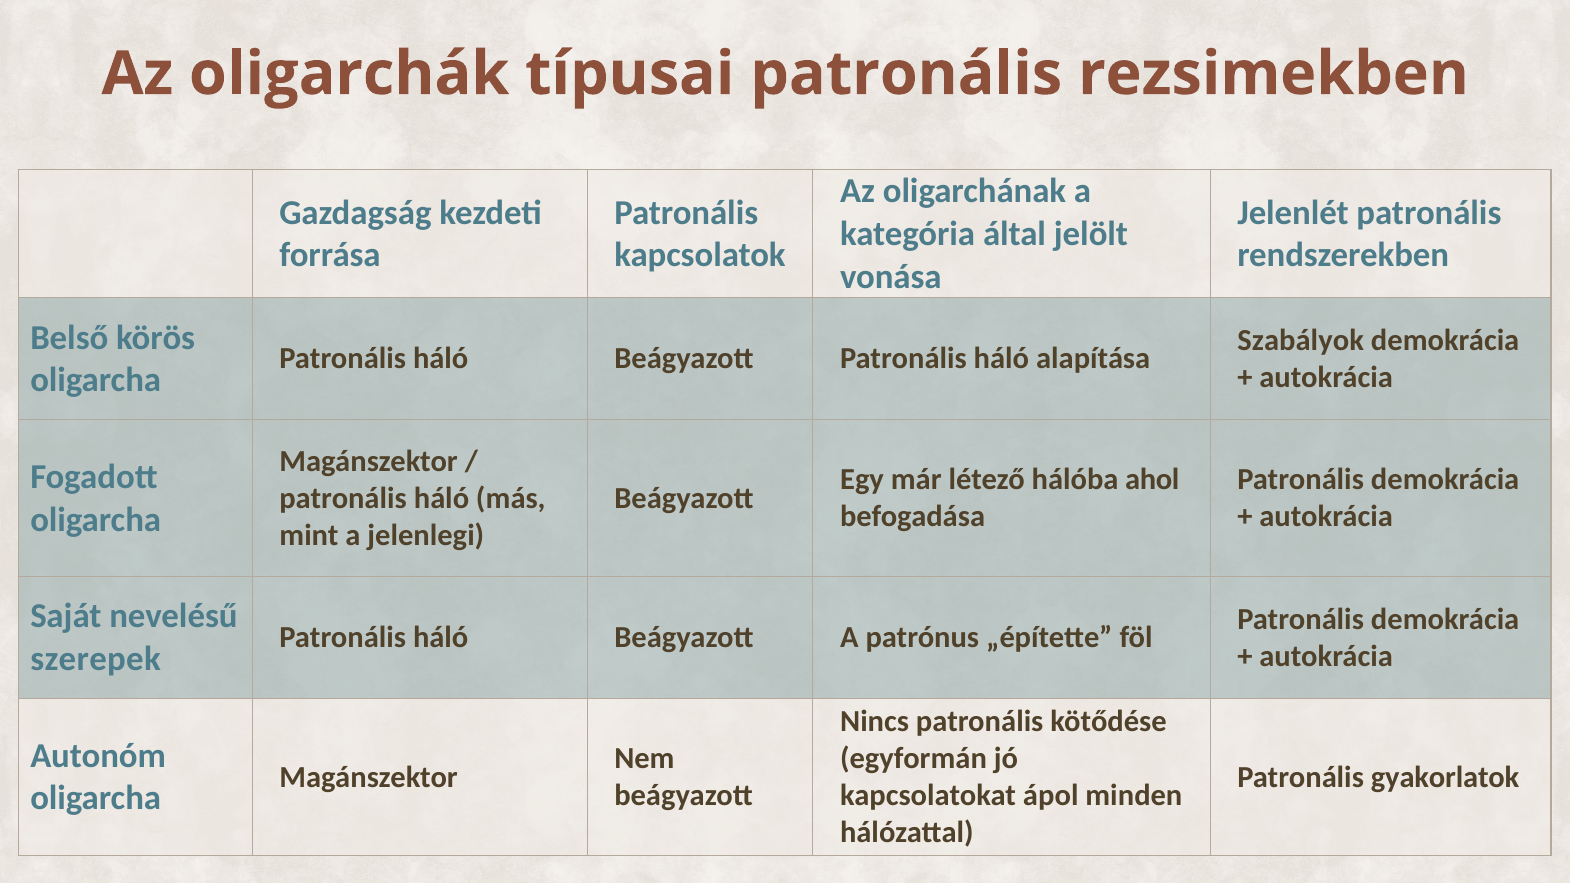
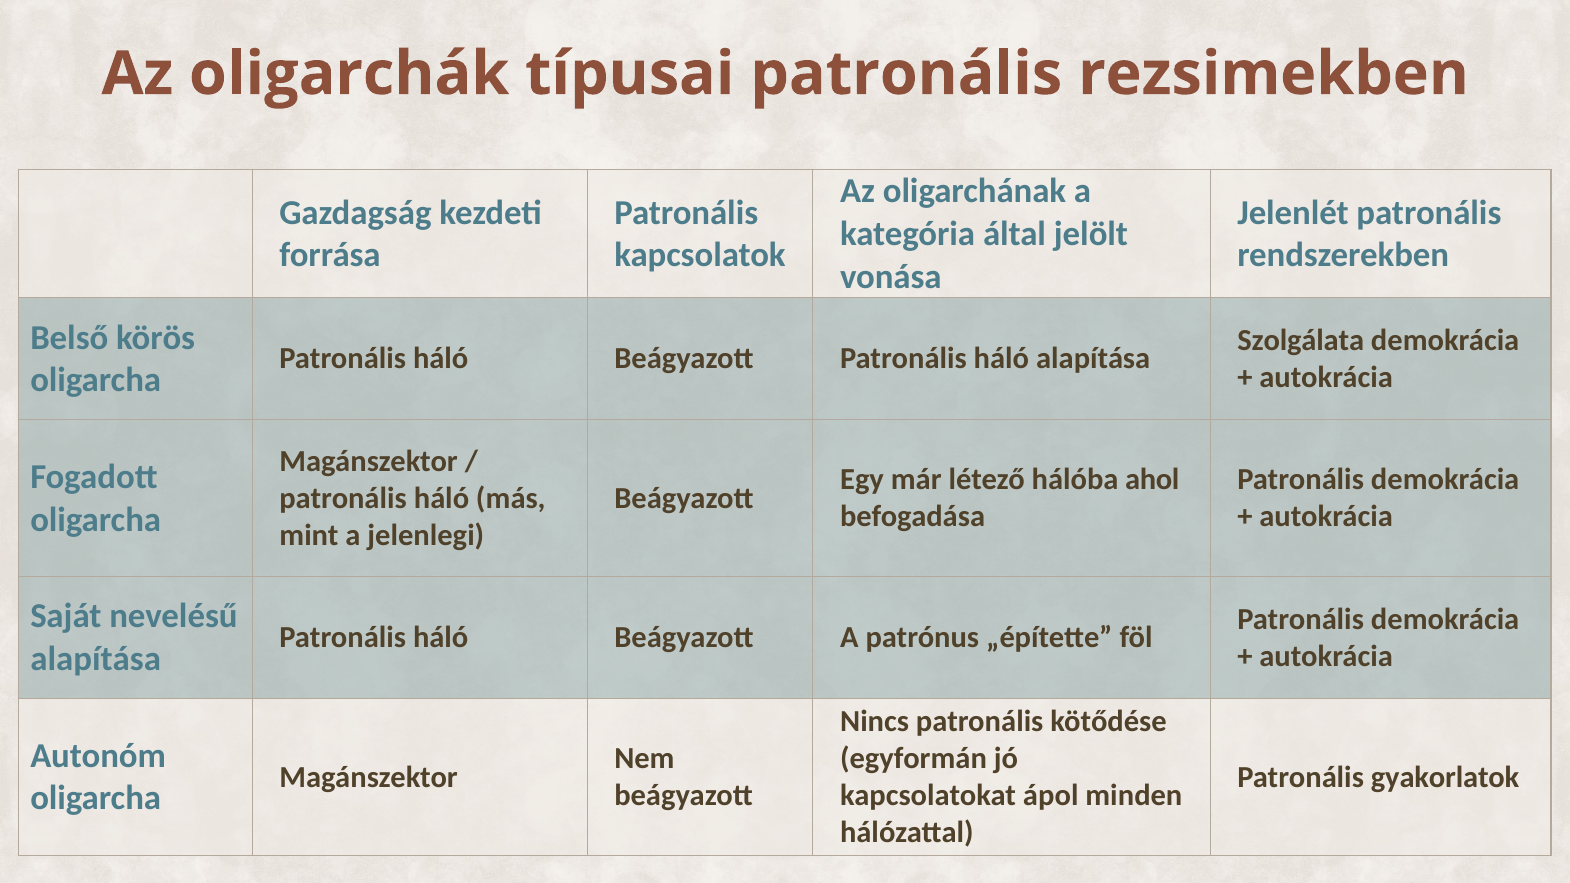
Szabályok: Szabályok -> Szolgálata
szerepek at (96, 659): szerepek -> alapítása
